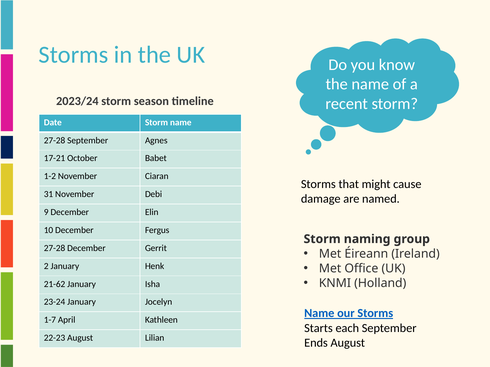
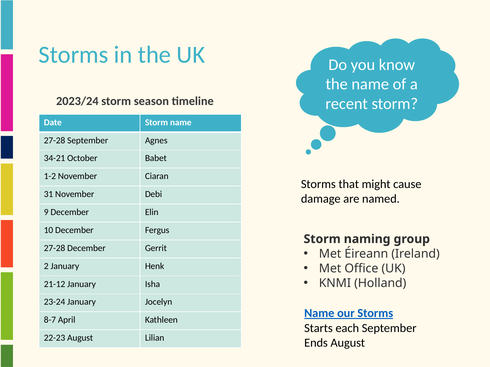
17-21: 17-21 -> 34-21
21-62: 21-62 -> 21-12
1-7: 1-7 -> 8-7
